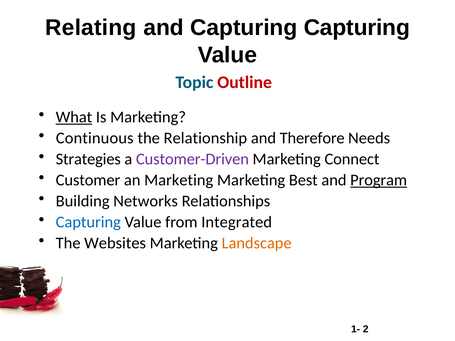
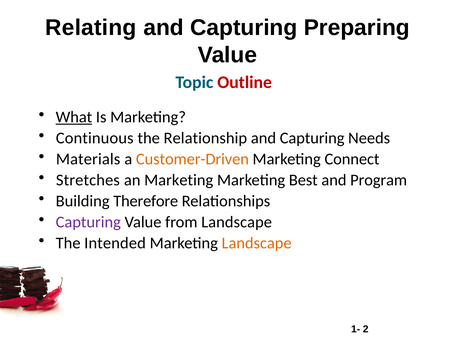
Capturing Capturing: Capturing -> Preparing
Therefore at (312, 138): Therefore -> Capturing
Strategies: Strategies -> Materials
Customer-Driven colour: purple -> orange
Customer: Customer -> Stretches
Program underline: present -> none
Networks: Networks -> Therefore
Capturing at (88, 222) colour: blue -> purple
from Integrated: Integrated -> Landscape
Websites: Websites -> Intended
